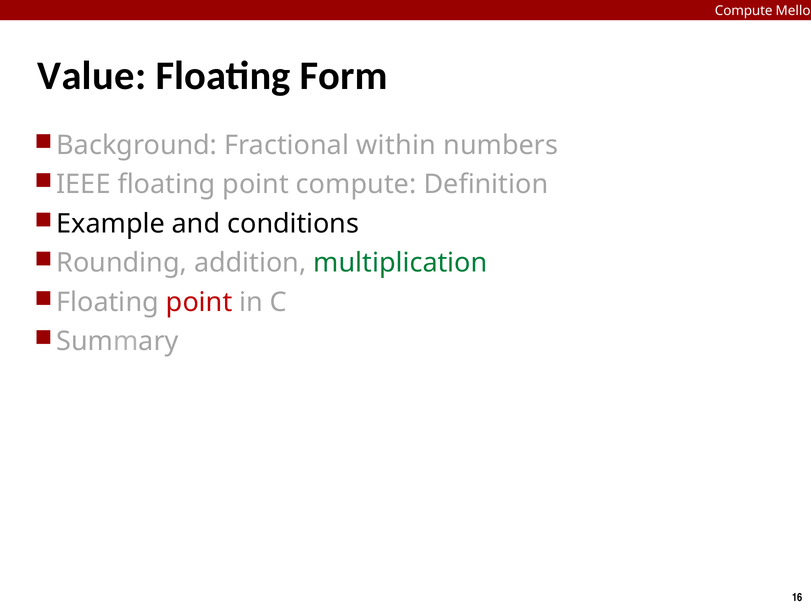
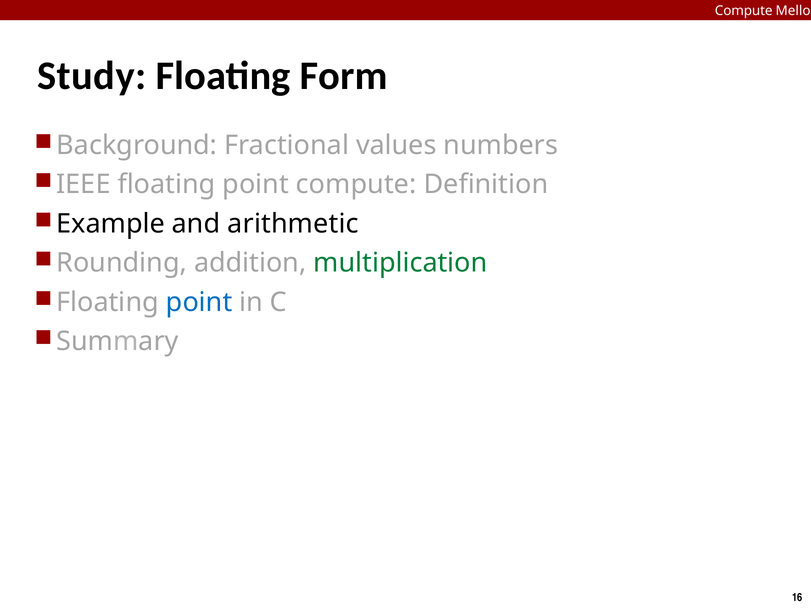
Value: Value -> Study
within: within -> values
conditions: conditions -> arithmetic
point at (199, 302) colour: red -> blue
